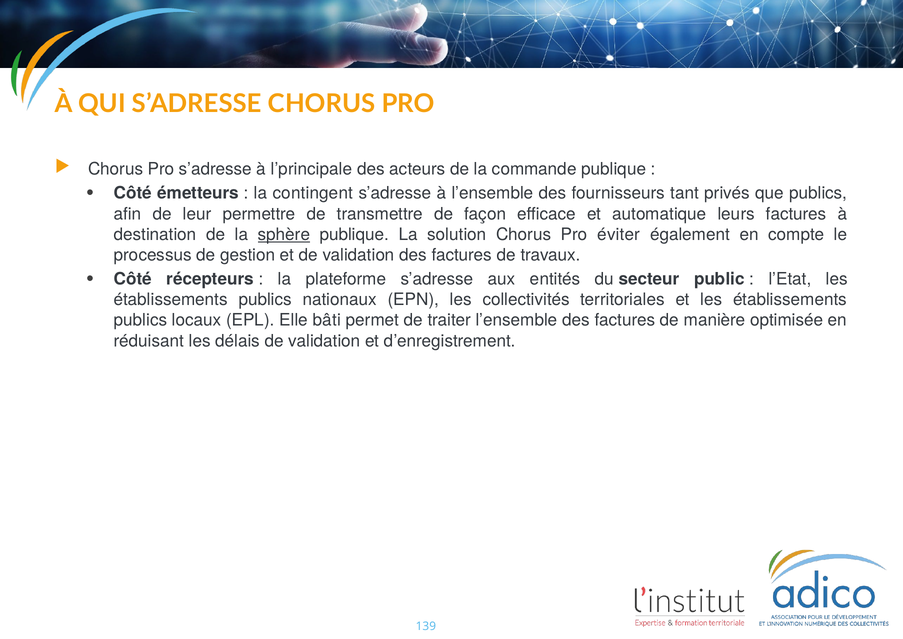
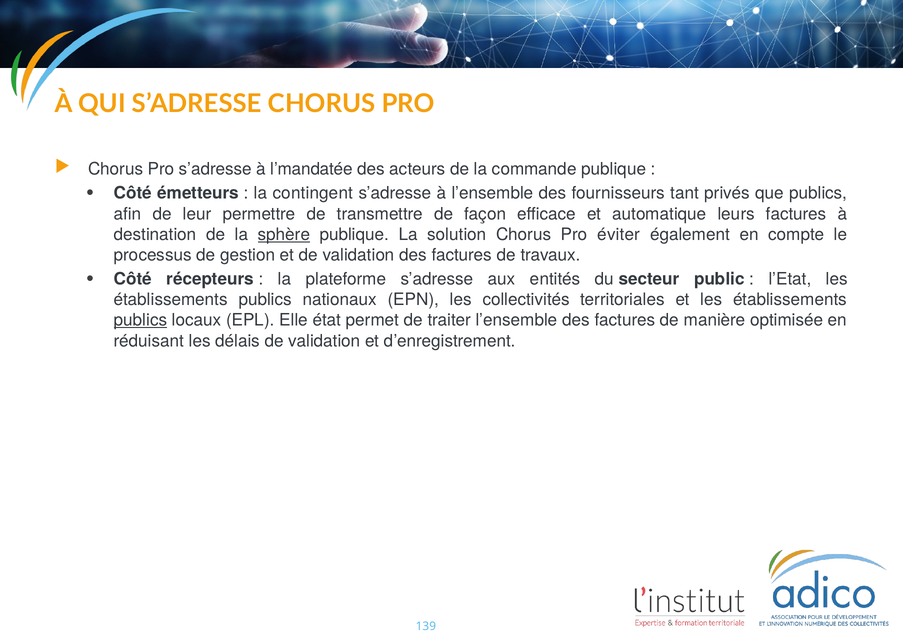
l’principale: l’principale -> l’mandatée
publics at (141, 320) underline: none -> present
bâti: bâti -> état
